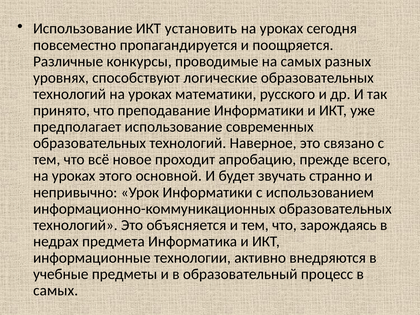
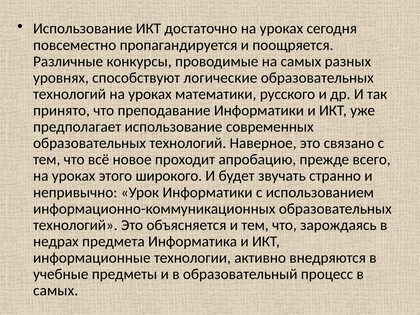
установить: установить -> достаточно
основной: основной -> широкого
